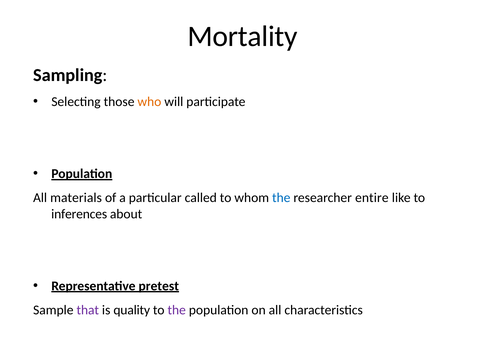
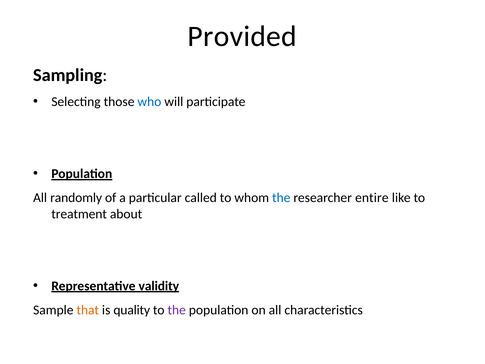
Mortality: Mortality -> Provided
who colour: orange -> blue
materials: materials -> randomly
inferences: inferences -> treatment
pretest: pretest -> validity
that colour: purple -> orange
